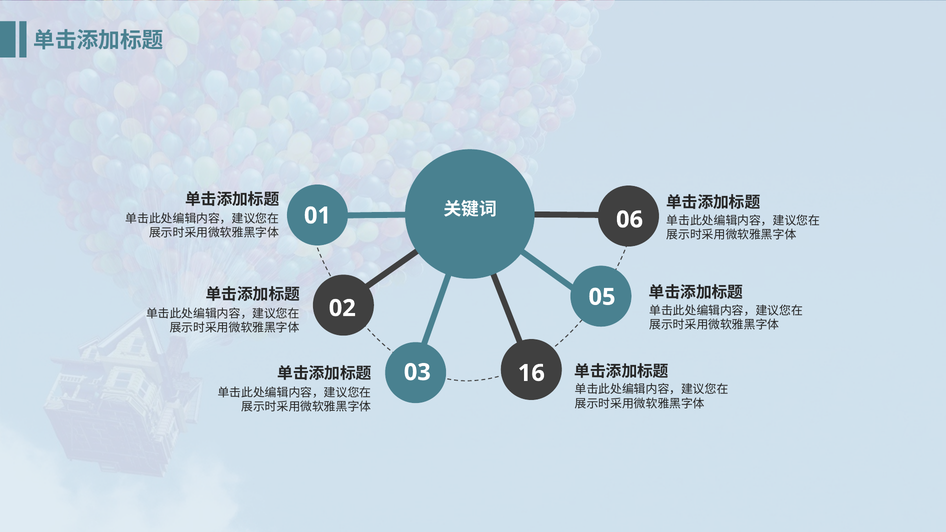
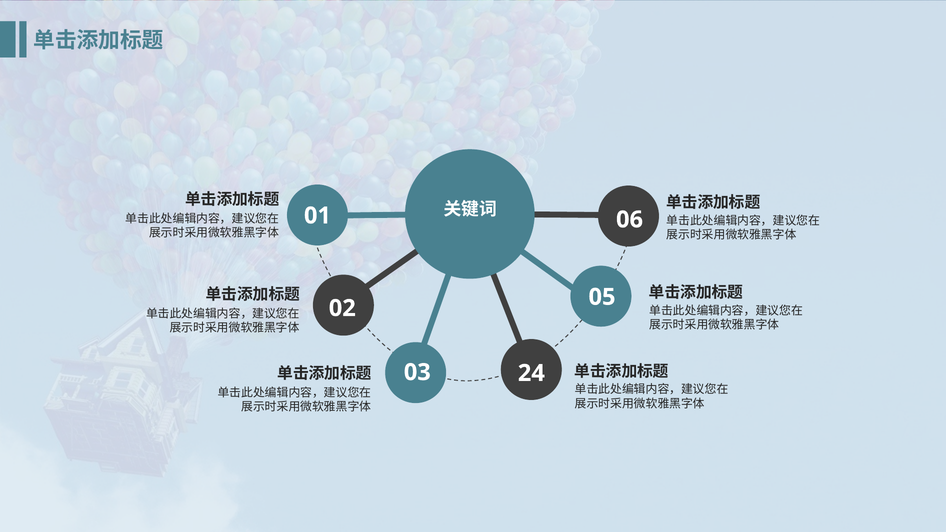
16: 16 -> 24
